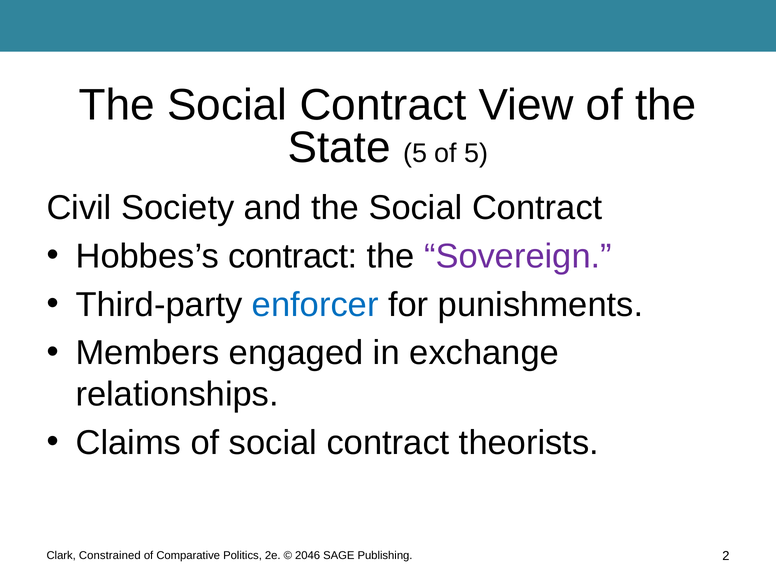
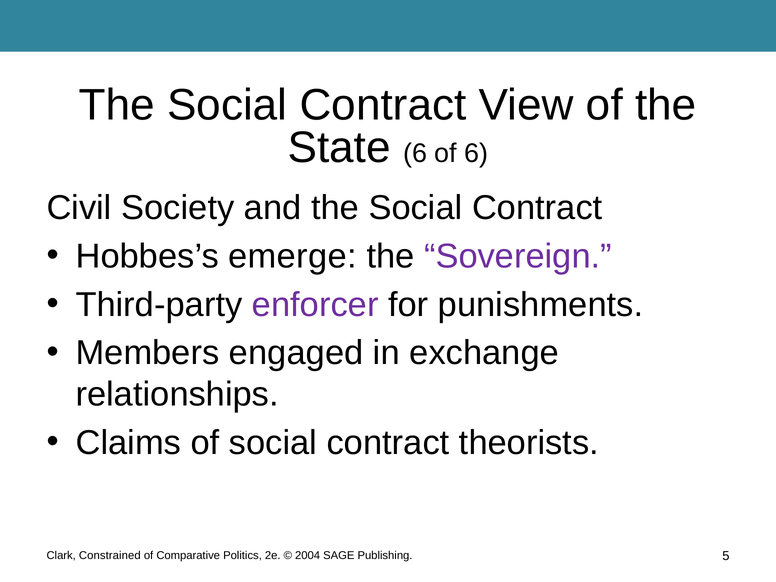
State 5: 5 -> 6
of 5: 5 -> 6
Hobbes’s contract: contract -> emerge
enforcer colour: blue -> purple
2046: 2046 -> 2004
2: 2 -> 5
